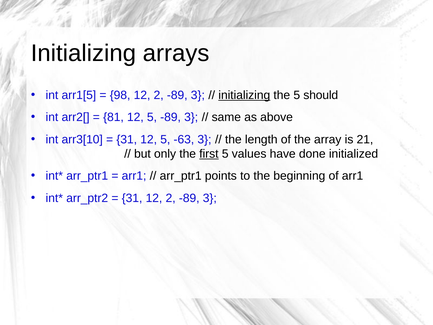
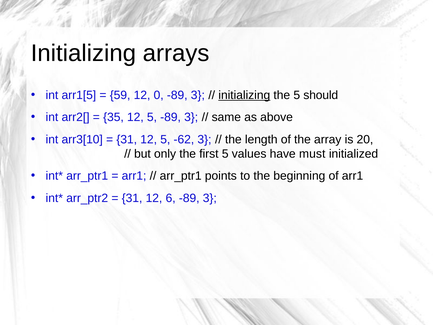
98: 98 -> 59
2 at (159, 95): 2 -> 0
81: 81 -> 35
-63: -63 -> -62
21: 21 -> 20
first underline: present -> none
done: done -> must
31 12 2: 2 -> 6
